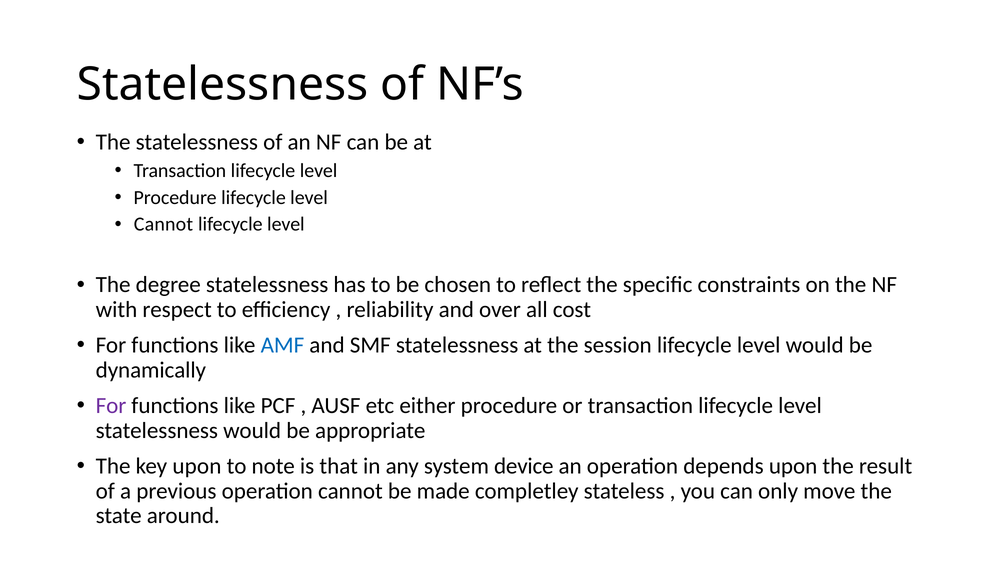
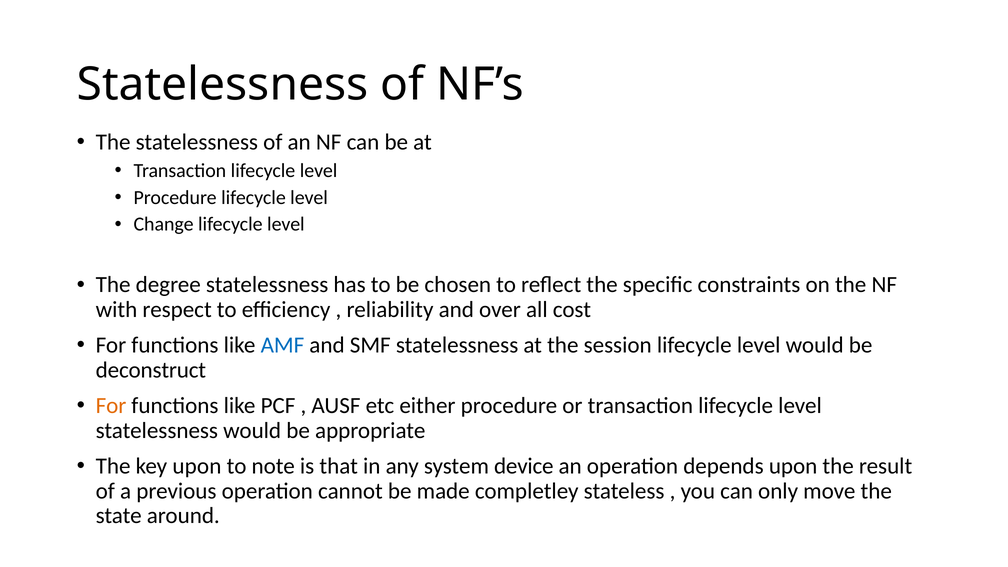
Cannot at (163, 224): Cannot -> Change
dynamically: dynamically -> deconstruct
For at (111, 406) colour: purple -> orange
